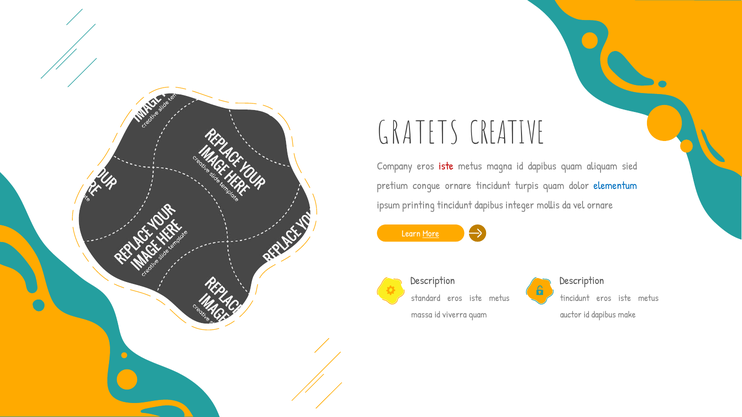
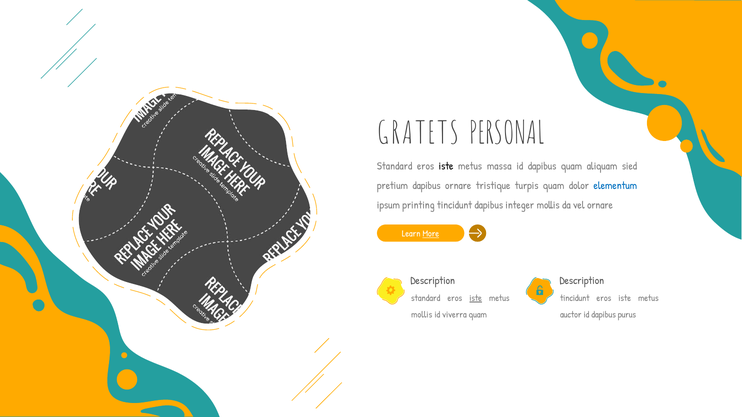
CREATIVE: CREATIVE -> PERSONAL
Company at (395, 166): Company -> Standard
iste at (446, 166) colour: red -> black
magna: magna -> massa
pretium congue: congue -> dapibus
ornare tincidunt: tincidunt -> tristique
iste at (476, 298) underline: none -> present
massa at (422, 315): massa -> mollis
make: make -> purus
